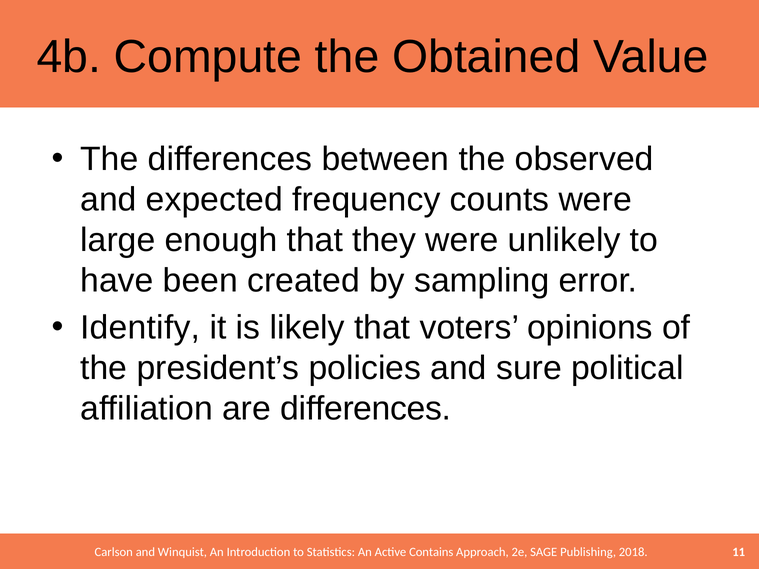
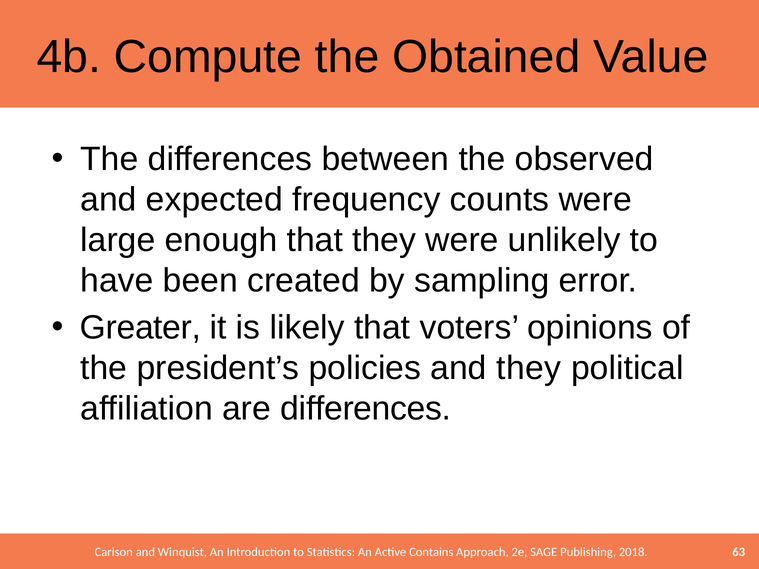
Identify: Identify -> Greater
and sure: sure -> they
11: 11 -> 63
